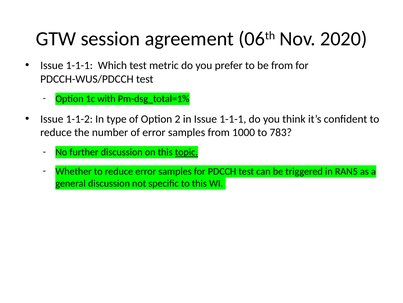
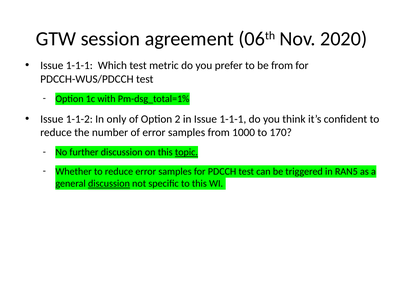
type: type -> only
783: 783 -> 170
discussion at (109, 183) underline: none -> present
